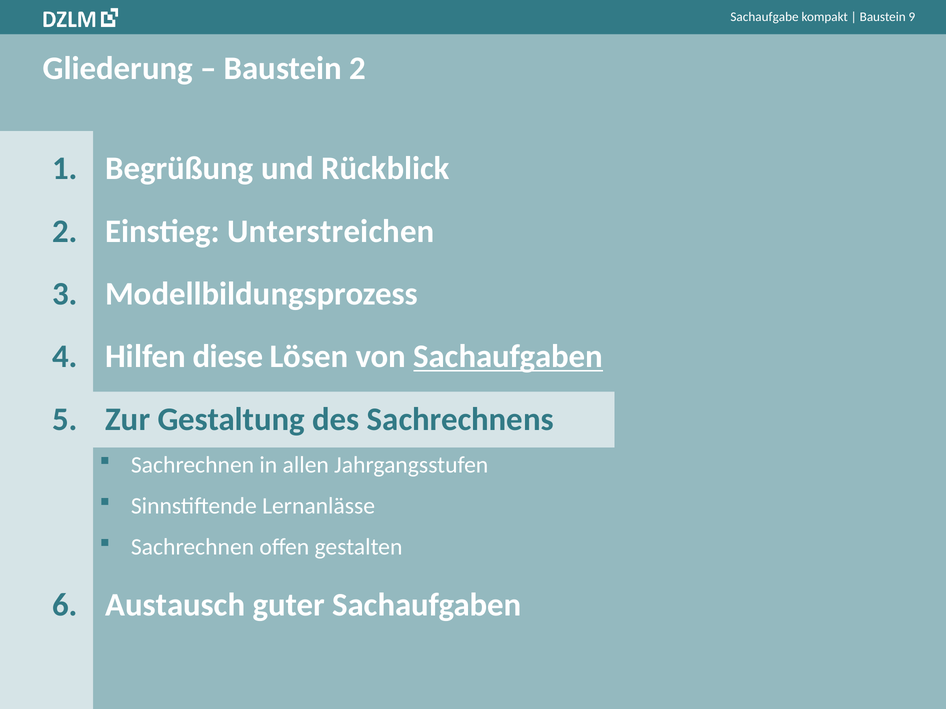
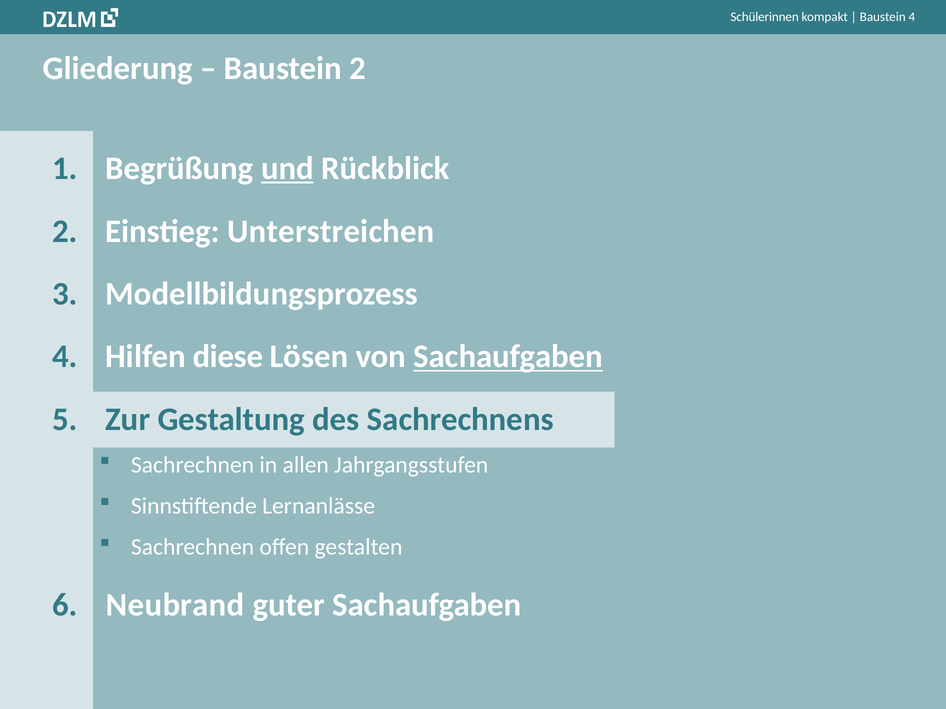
Sachaufgabe: Sachaufgabe -> Schülerinnen
Baustein 9: 9 -> 4
und underline: none -> present
Austausch: Austausch -> Neubrand
